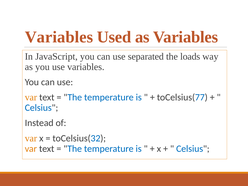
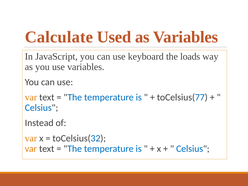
Variables at (59, 37): Variables -> Calculate
separated: separated -> keyboard
